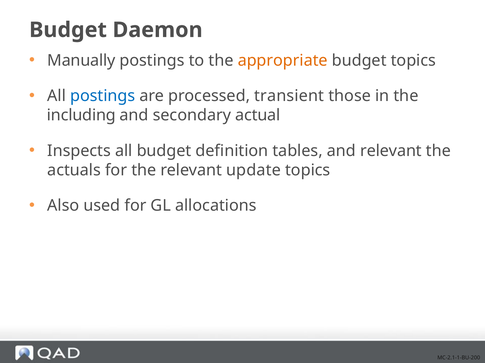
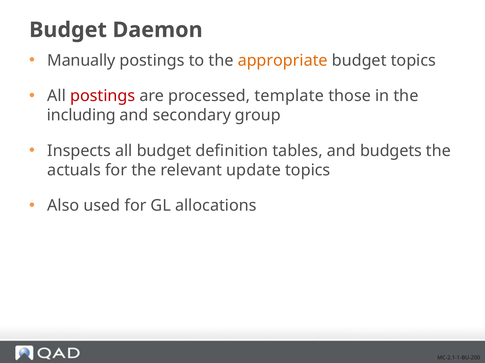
postings at (103, 96) colour: blue -> red
transient: transient -> template
actual: actual -> group
and relevant: relevant -> budgets
